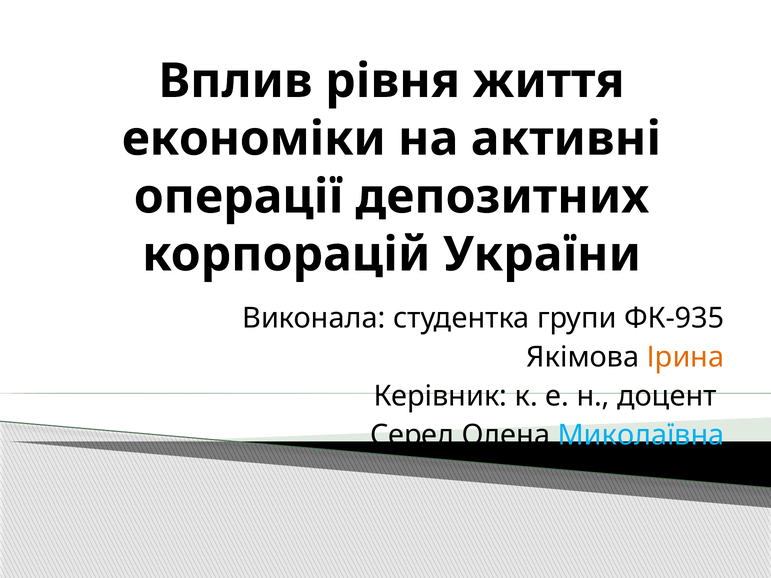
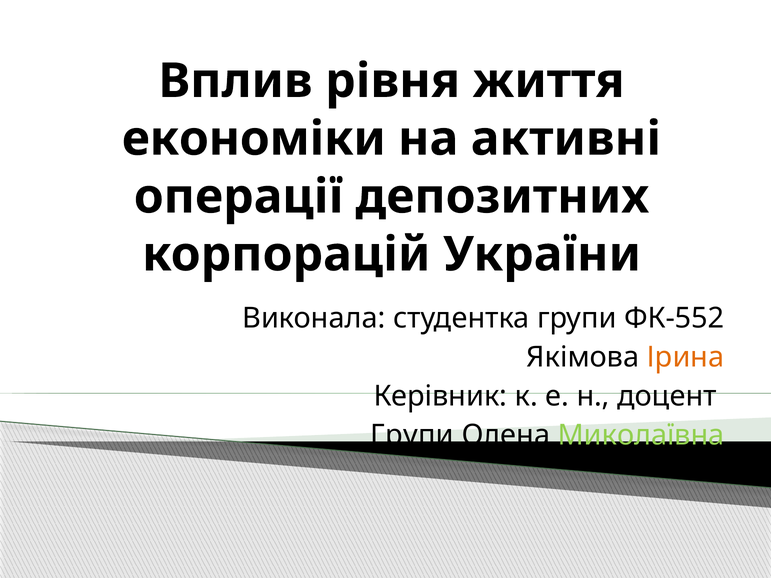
ФК-935: ФК-935 -> ФК-552
Серед at (412, 435): Серед -> Групи
Миколаївна colour: light blue -> light green
